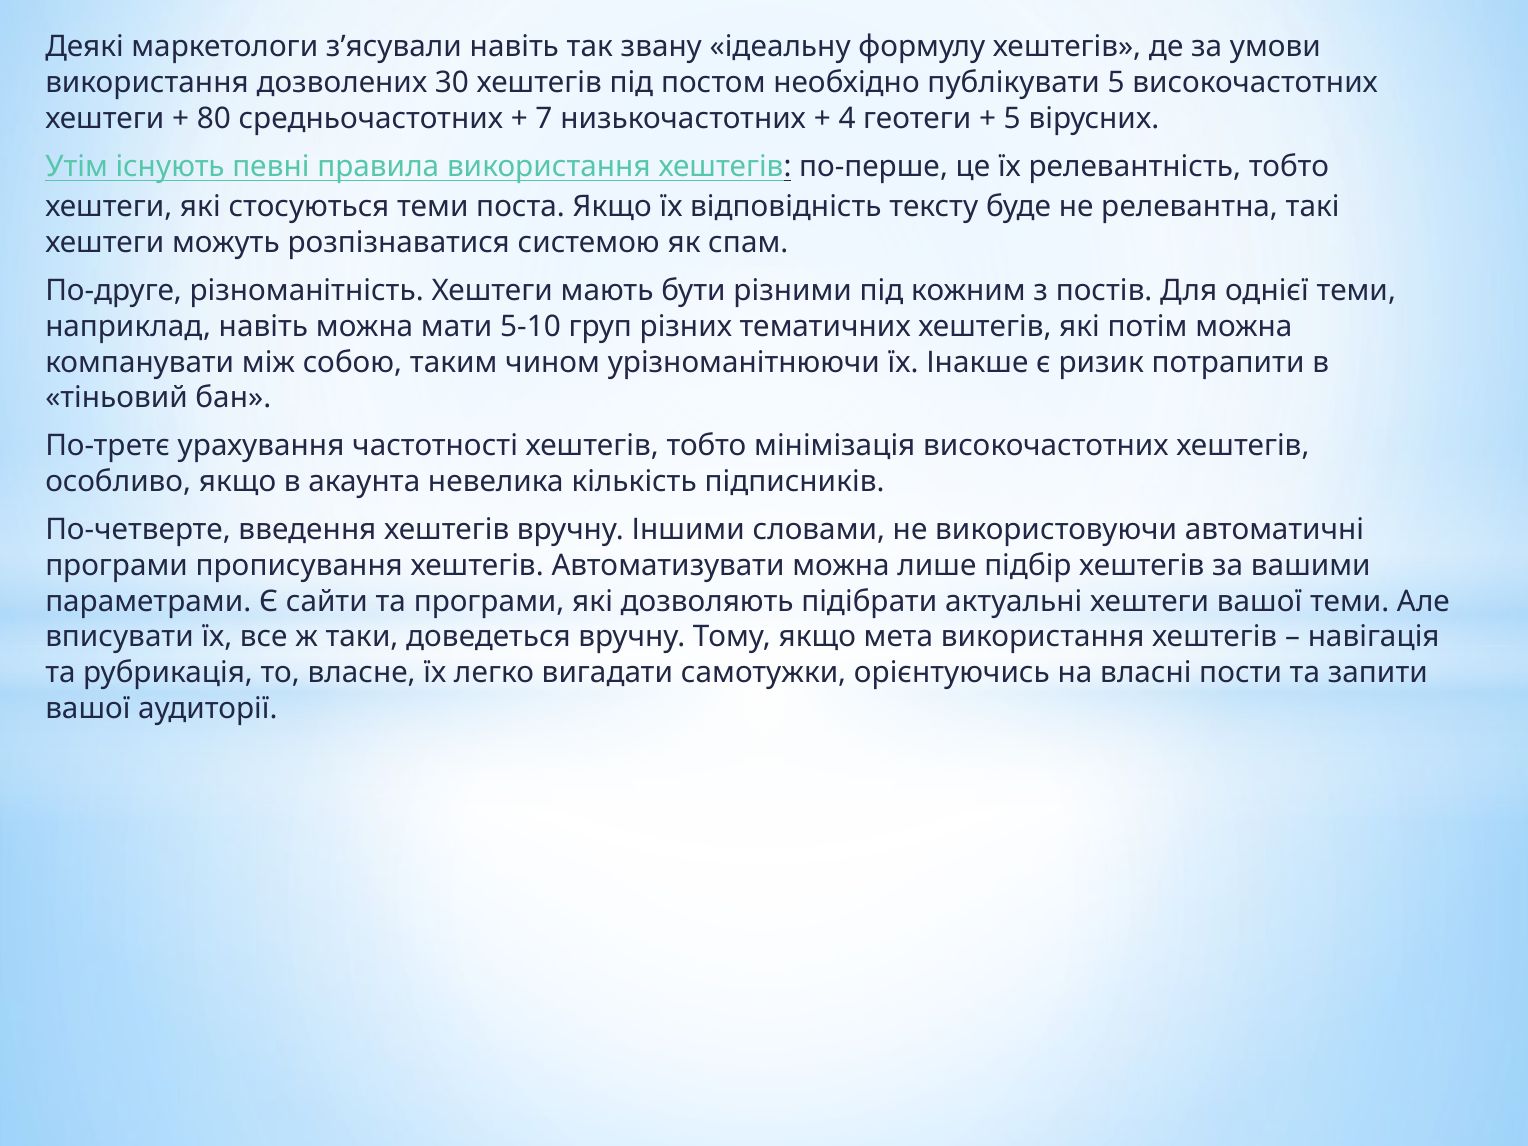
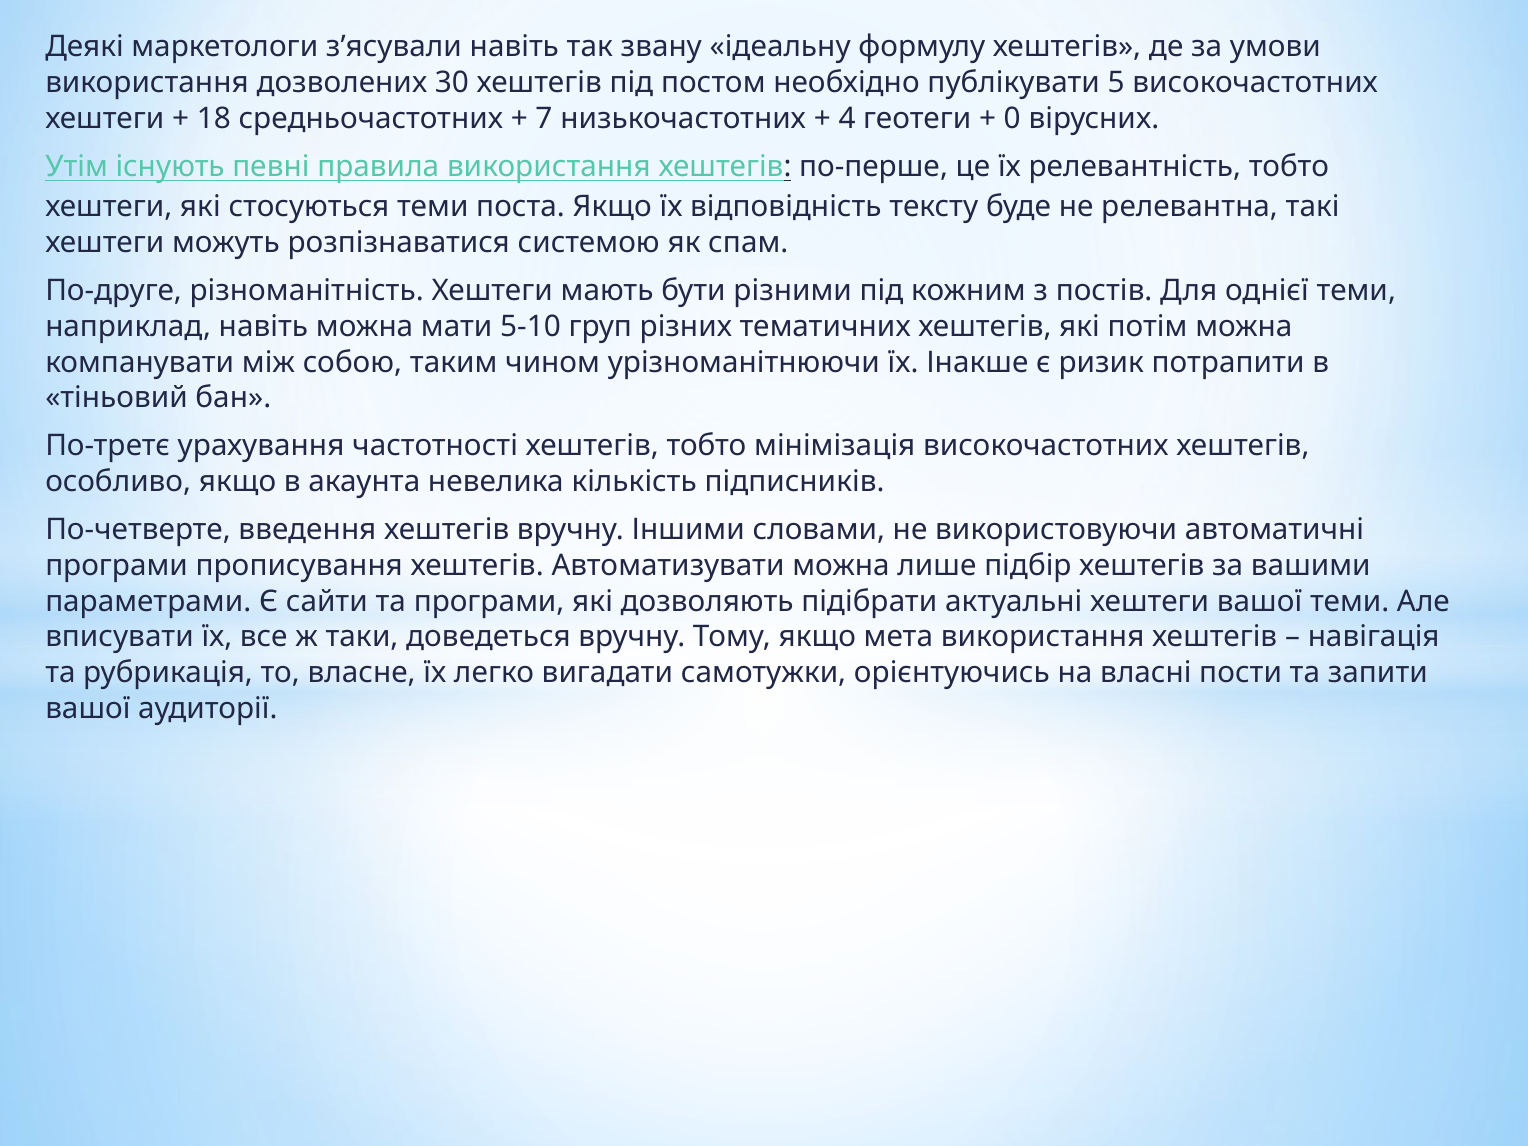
80: 80 -> 18
5 at (1012, 119): 5 -> 0
